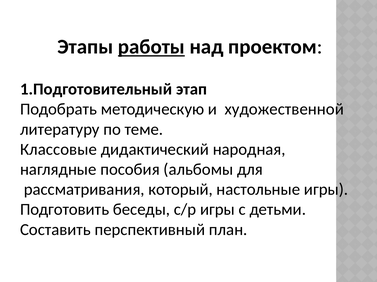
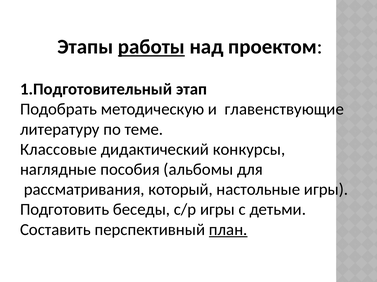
художественной: художественной -> главенствующие
народная: народная -> конкурсы
план underline: none -> present
